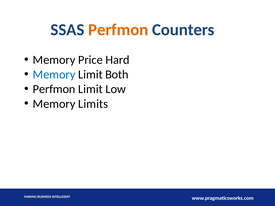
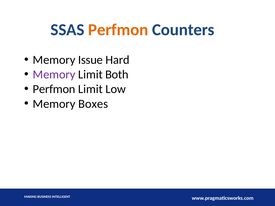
Price: Price -> Issue
Memory at (54, 75) colour: blue -> purple
Limits: Limits -> Boxes
